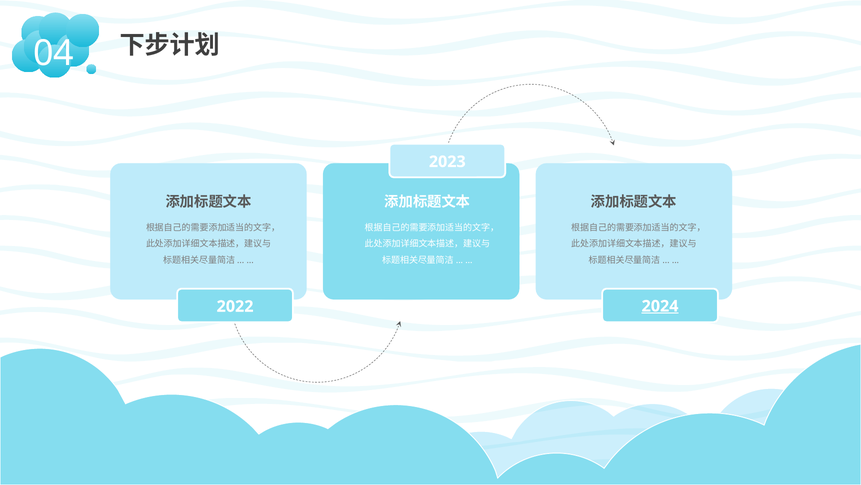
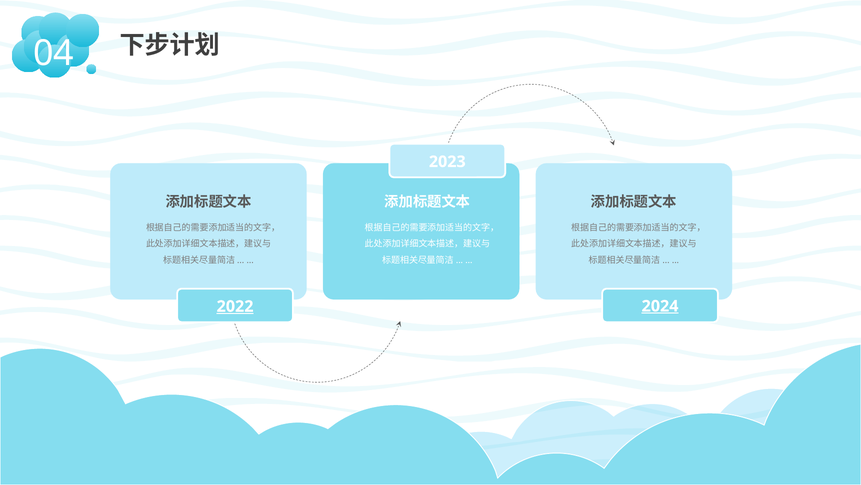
2022 underline: none -> present
